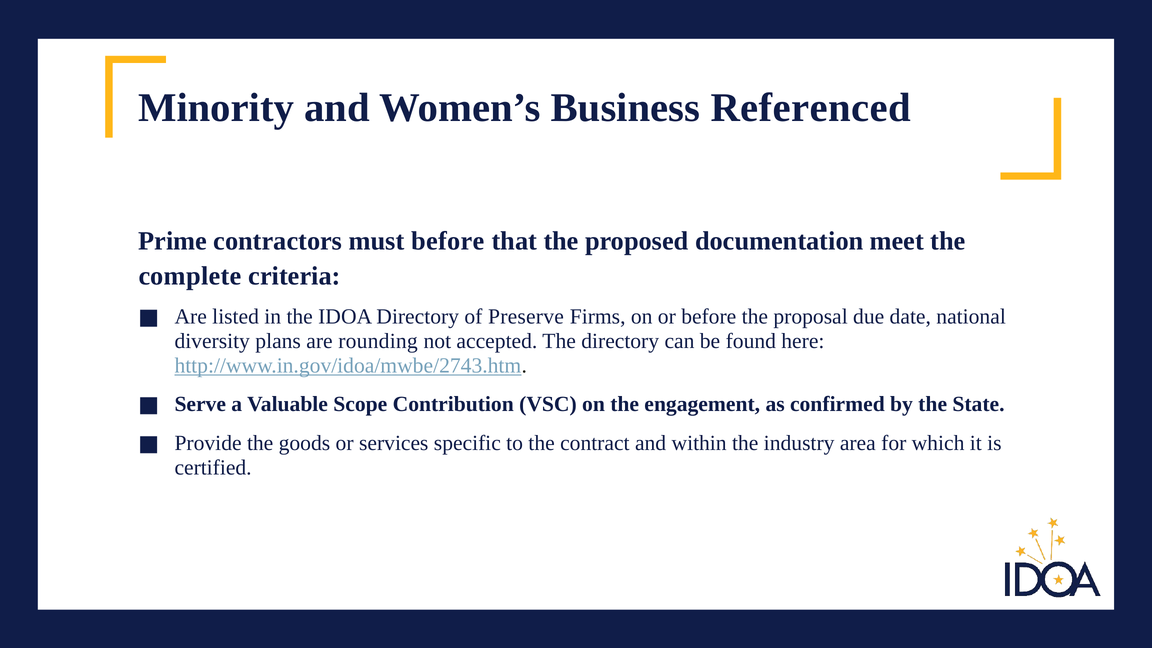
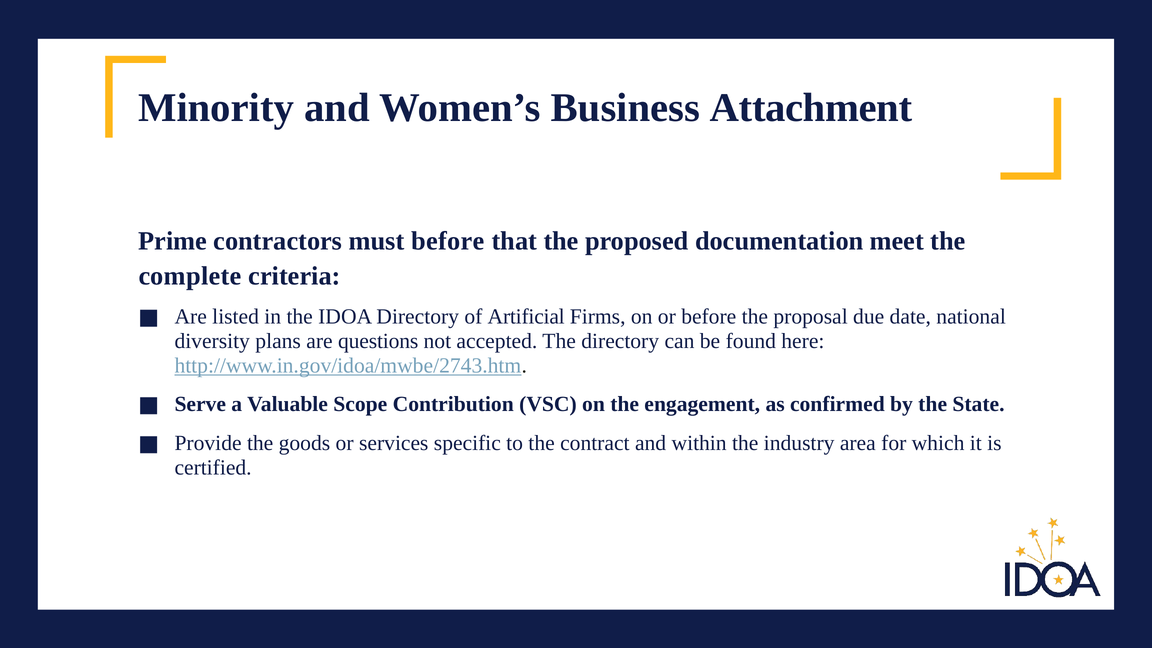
Referenced: Referenced -> Attachment
Preserve: Preserve -> Artificial
rounding: rounding -> questions
